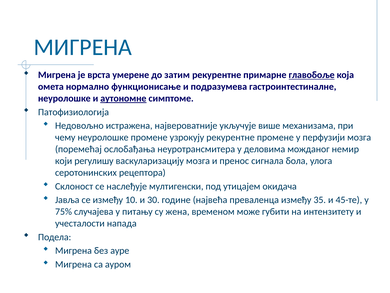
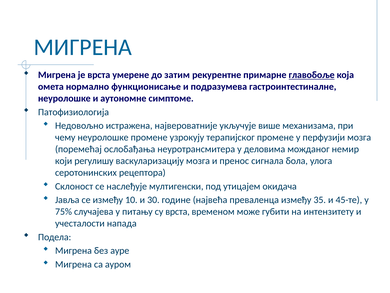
аутономне underline: present -> none
узрокују рекурентне: рекурентне -> терапијског
су жена: жена -> врста
